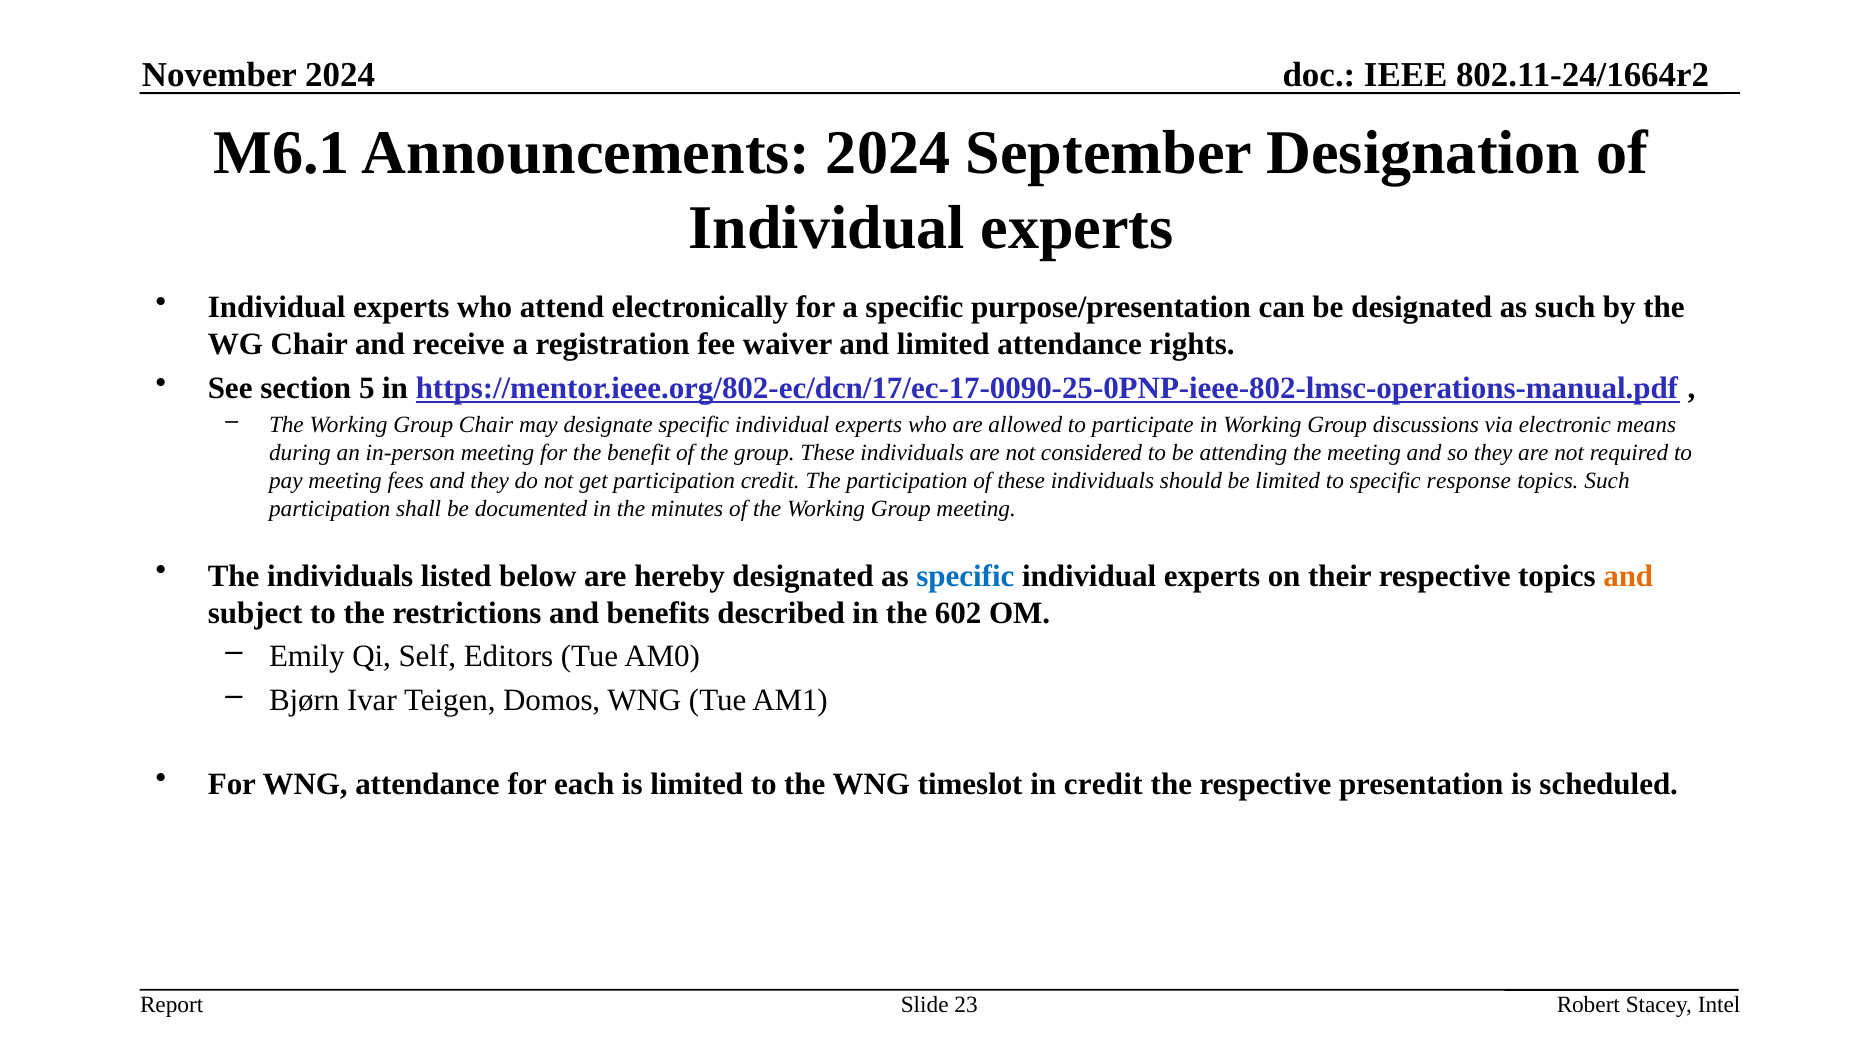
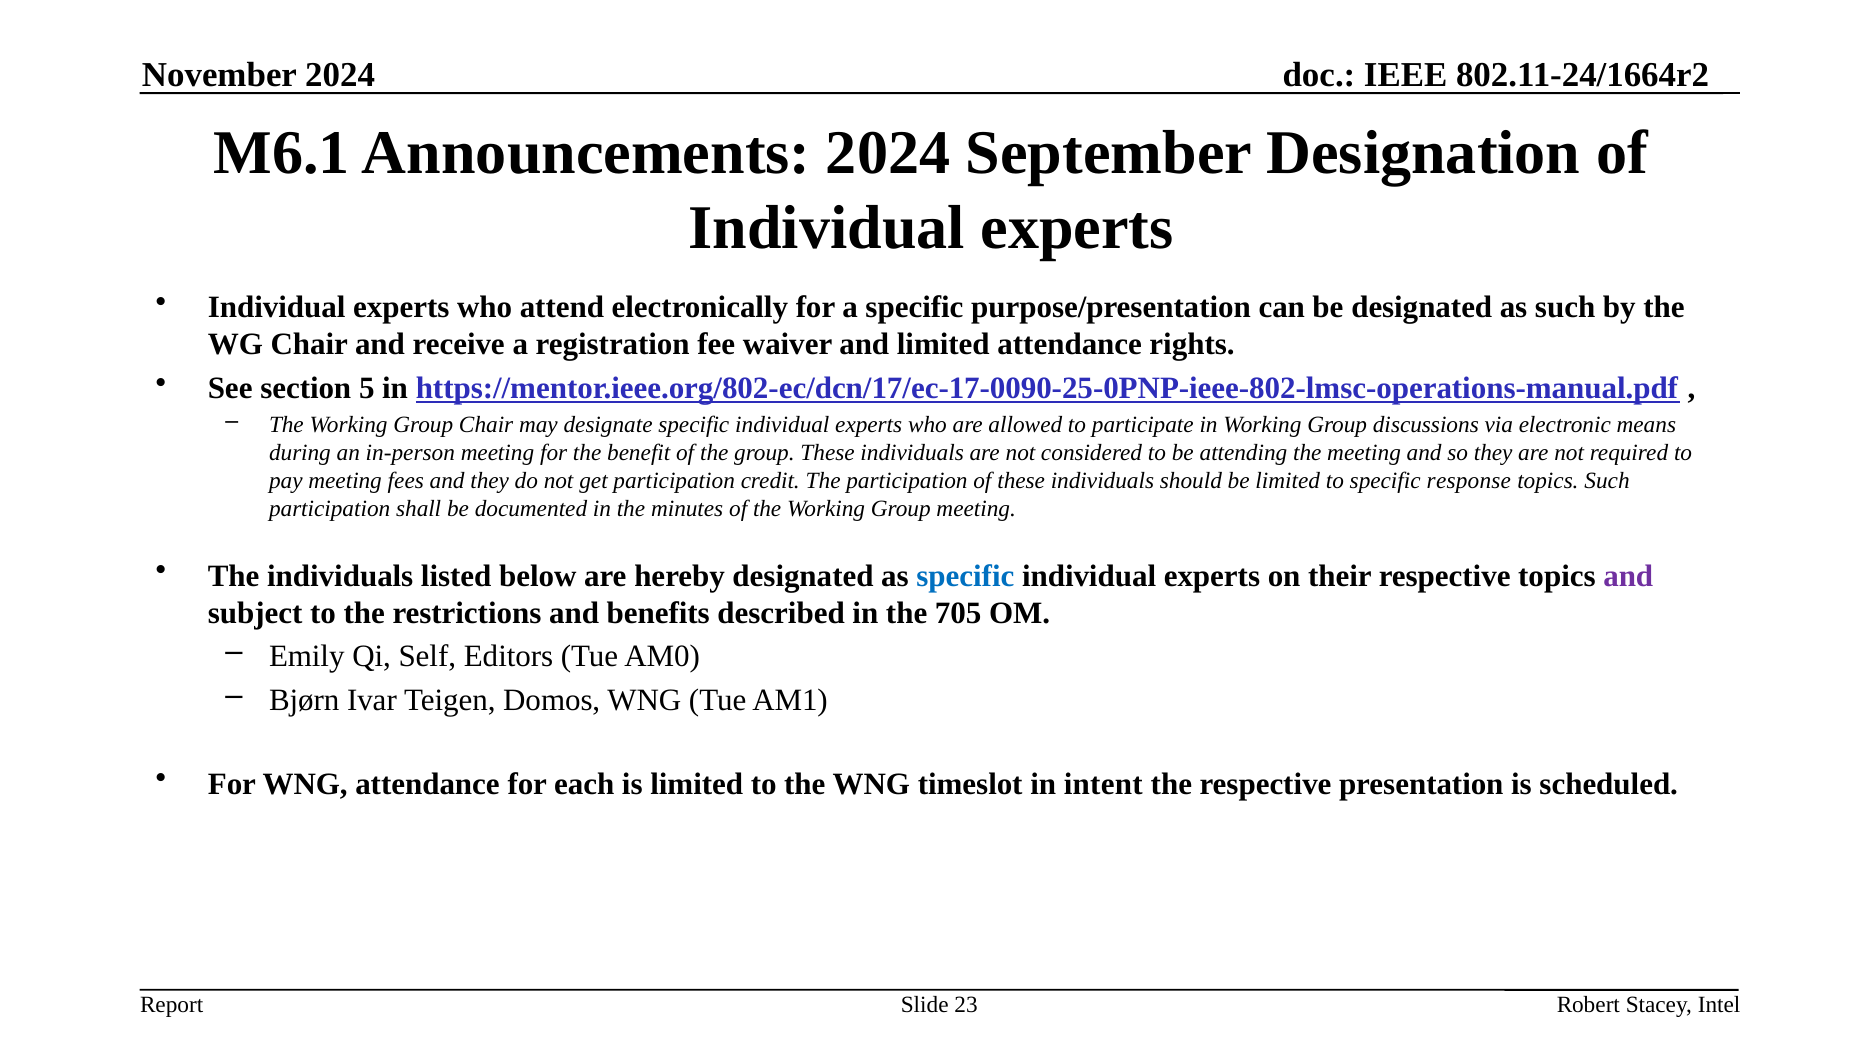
and at (1628, 576) colour: orange -> purple
602: 602 -> 705
in credit: credit -> intent
